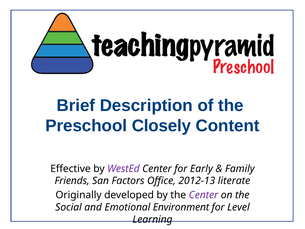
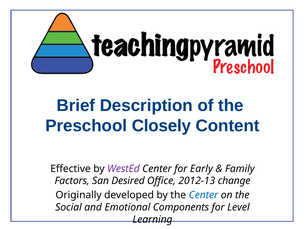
Friends: Friends -> Factors
Factors: Factors -> Desired
literate: literate -> change
Center at (204, 195) colour: purple -> blue
Environment: Environment -> Components
